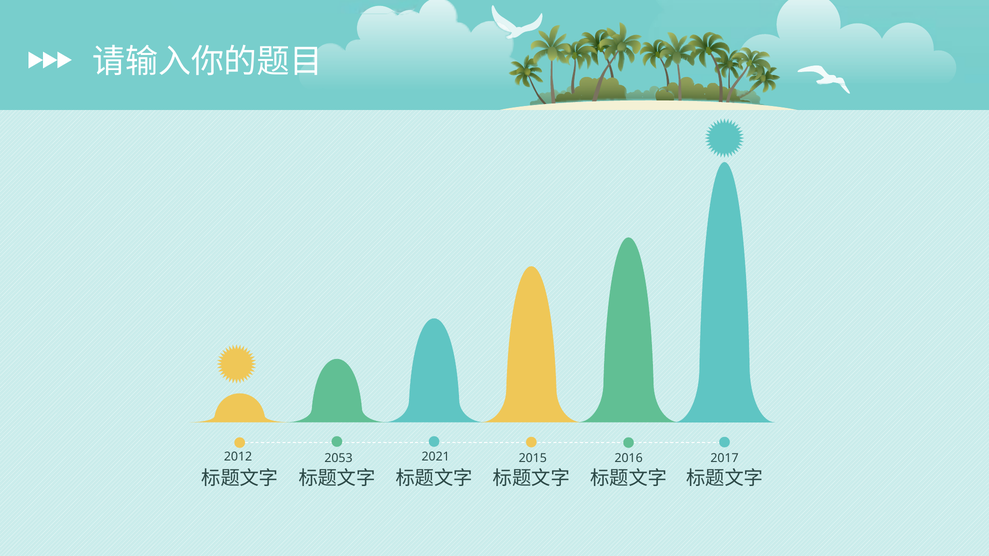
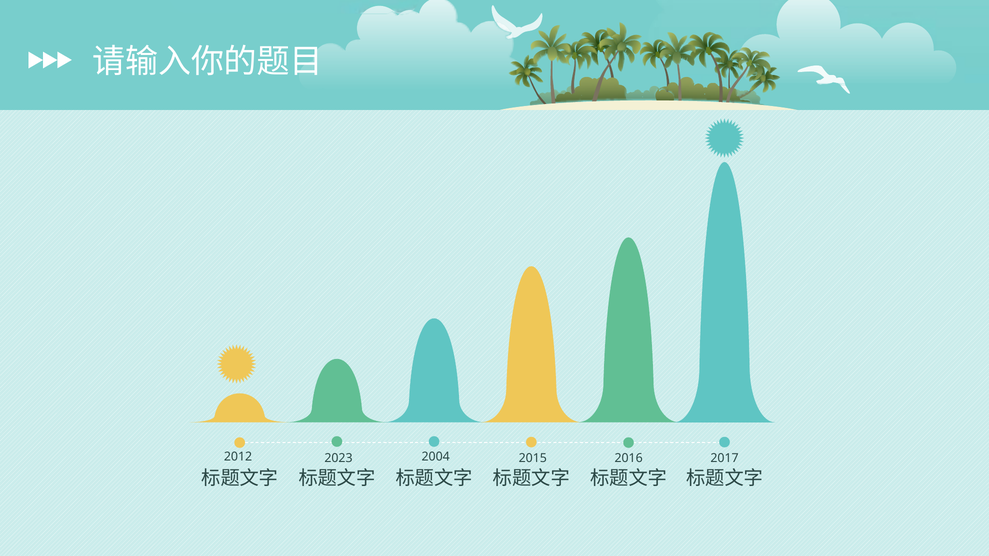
2021: 2021 -> 2004
2053: 2053 -> 2023
